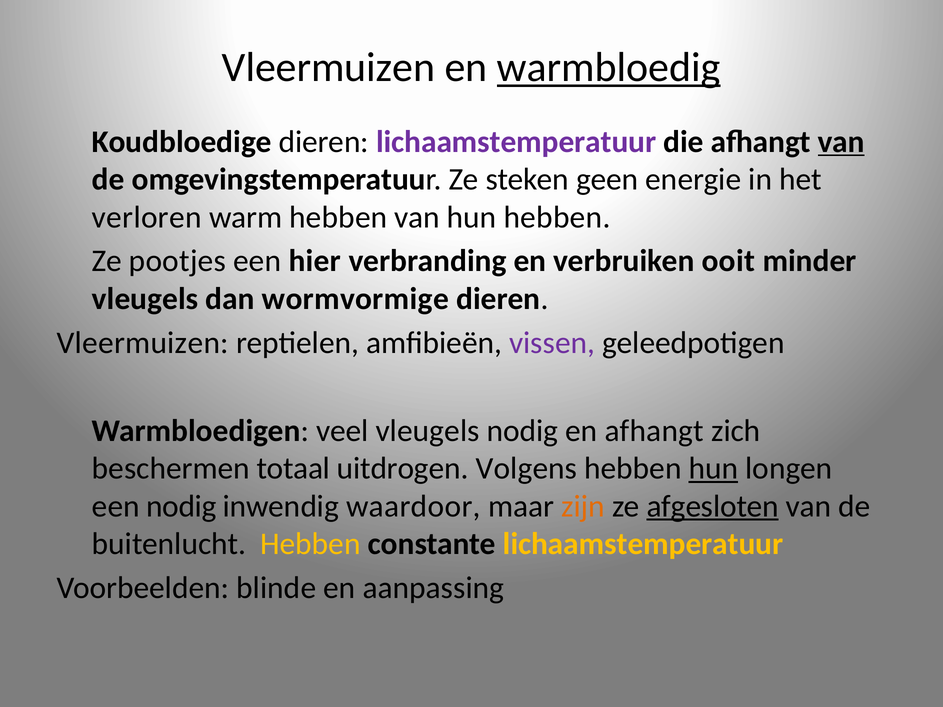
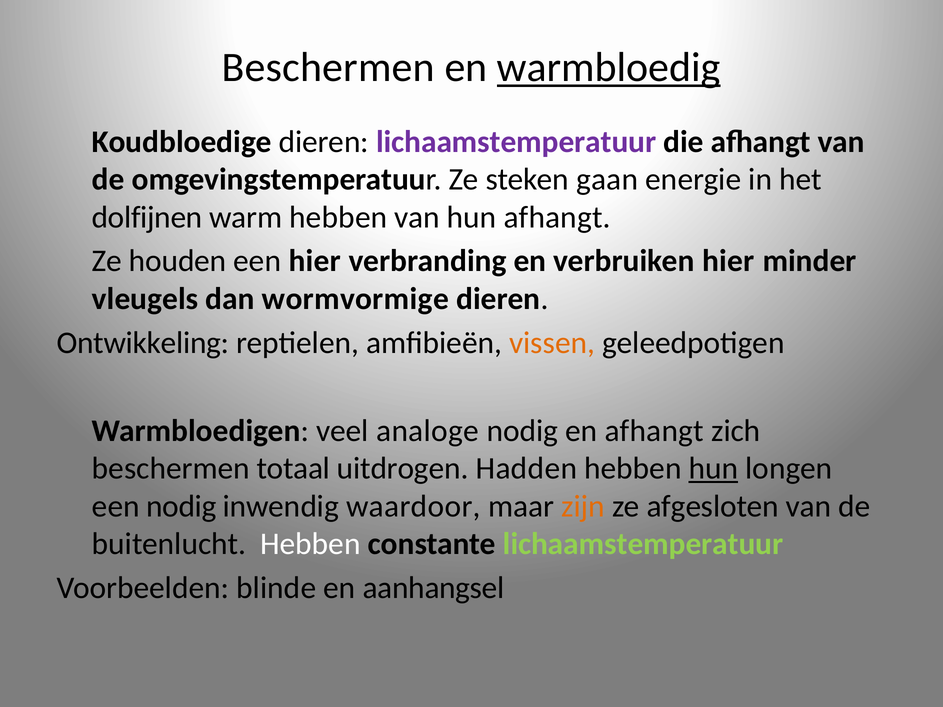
Vleermuizen at (329, 68): Vleermuizen -> Beschermen
van at (841, 142) underline: present -> none
geen: geen -> gaan
verloren: verloren -> dolfijnen
hun hebben: hebben -> afhangt
pootjes: pootjes -> houden
verbruiken ooit: ooit -> hier
Vleermuizen at (143, 343): Vleermuizen -> Ontwikkeling
vissen colour: purple -> orange
veel vleugels: vleugels -> analoge
Volgens: Volgens -> Hadden
afgesloten underline: present -> none
Hebben at (310, 544) colour: yellow -> white
lichaamstemperatuur at (643, 544) colour: yellow -> light green
aanpassing: aanpassing -> aanhangsel
